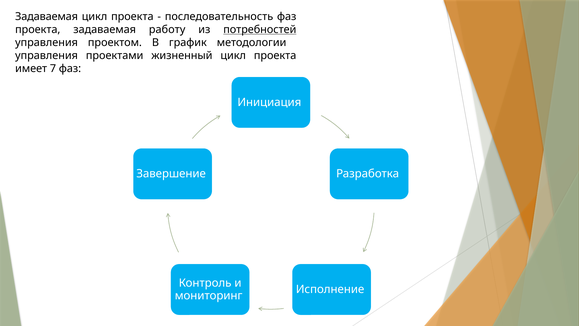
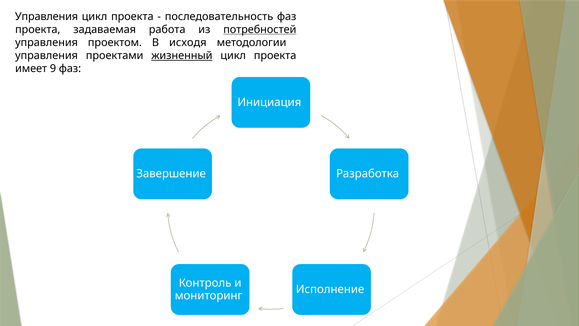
Задаваемая at (47, 16): Задаваемая -> Управления
работу: работу -> работа
график: график -> исходя
жизненный underline: none -> present
7: 7 -> 9
